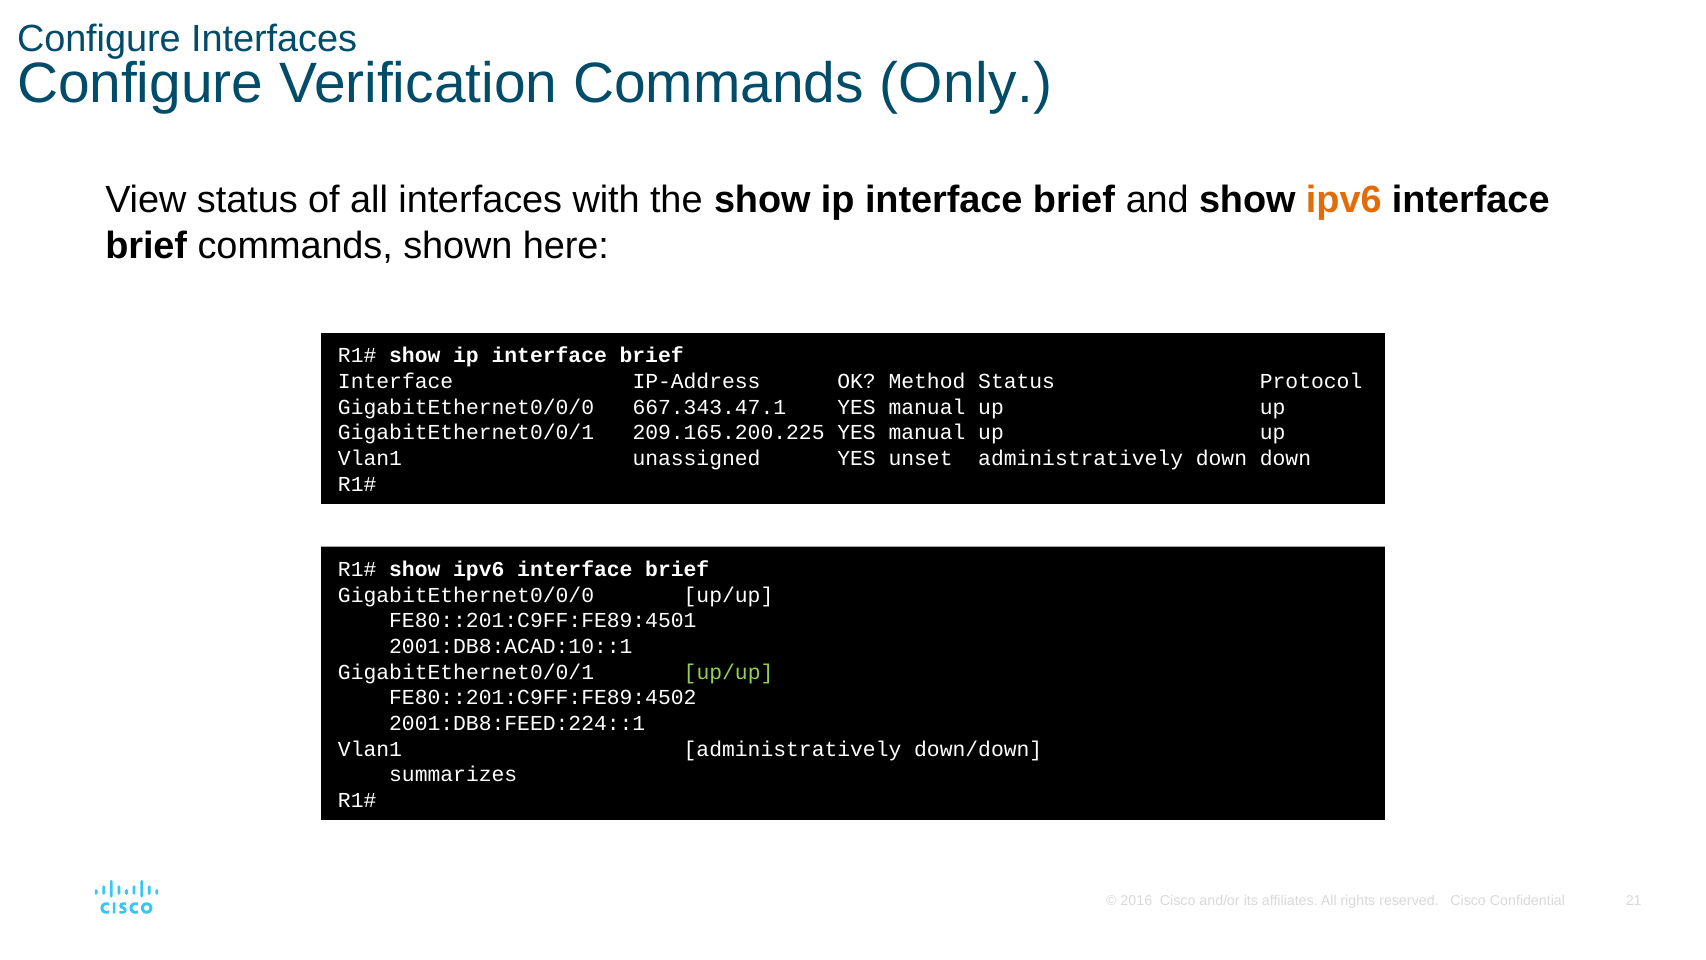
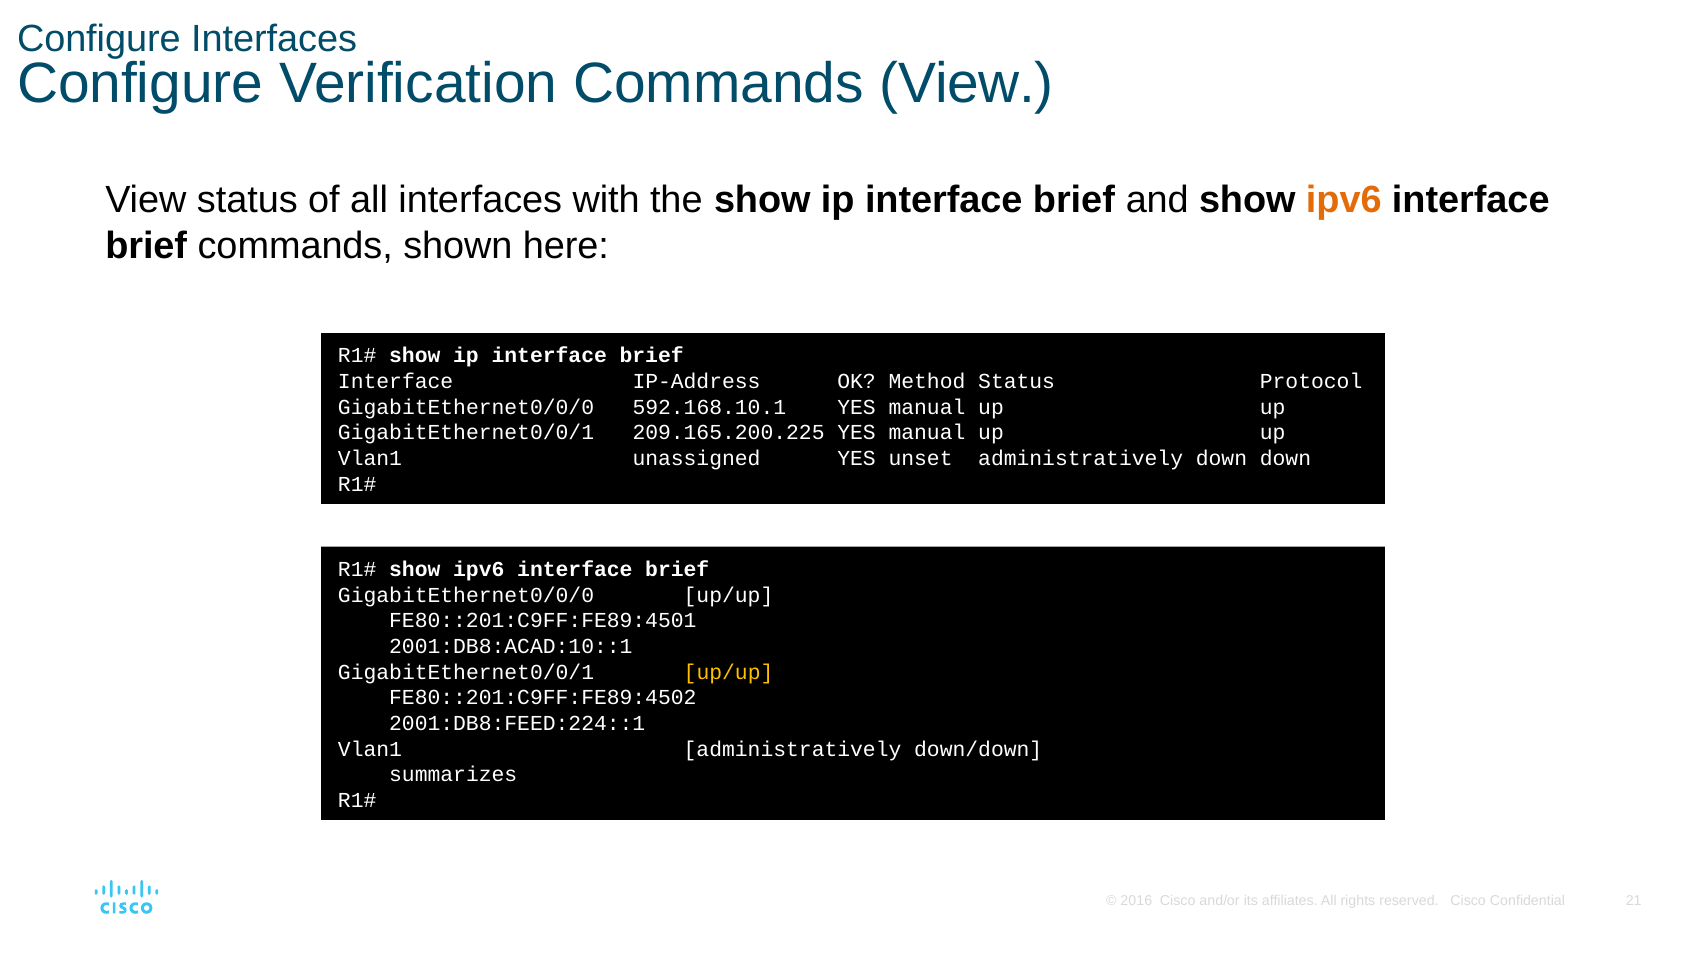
Commands Only: Only -> View
667.343.47.1: 667.343.47.1 -> 592.168.10.1
up/up at (729, 672) colour: light green -> yellow
